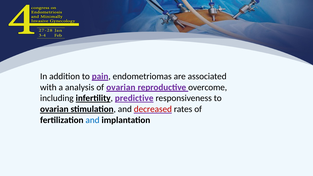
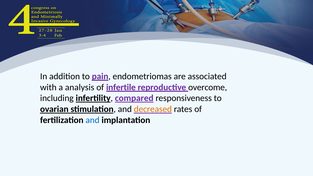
of ovarian: ovarian -> infertile
predictive: predictive -> compared
decreased colour: red -> orange
